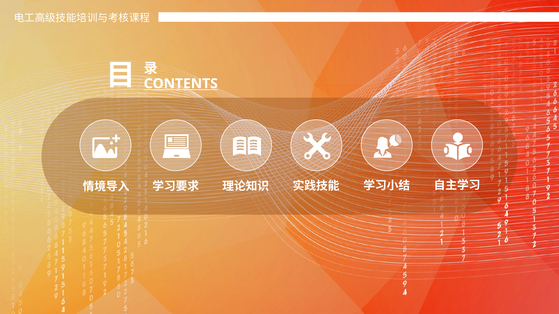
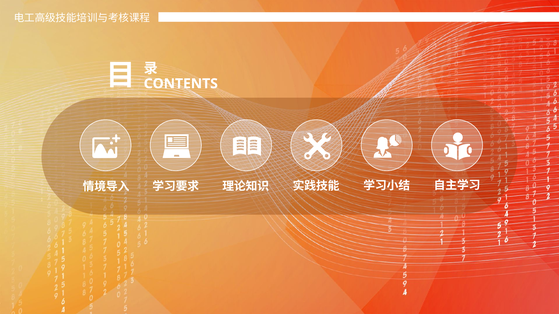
CONTENTS underline: present -> none
